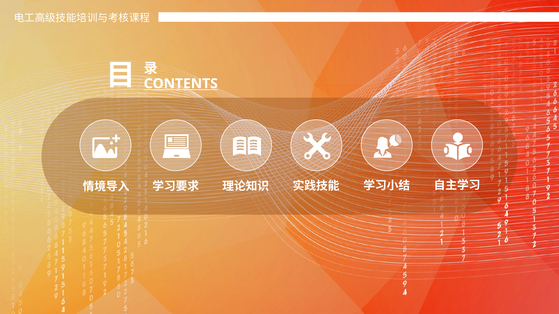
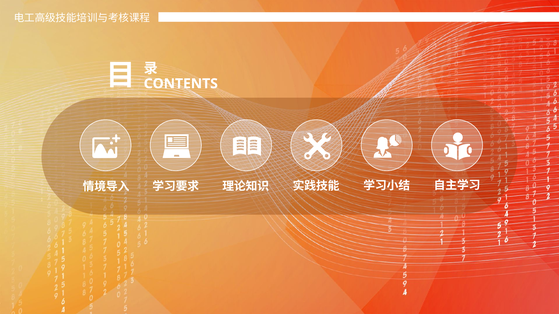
CONTENTS underline: present -> none
